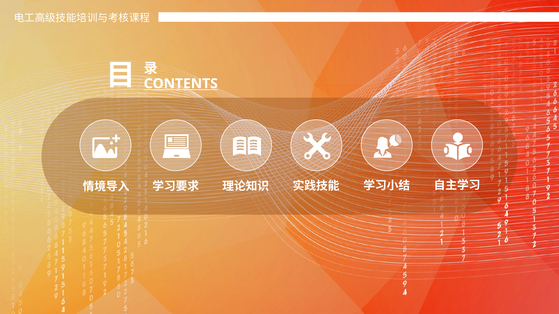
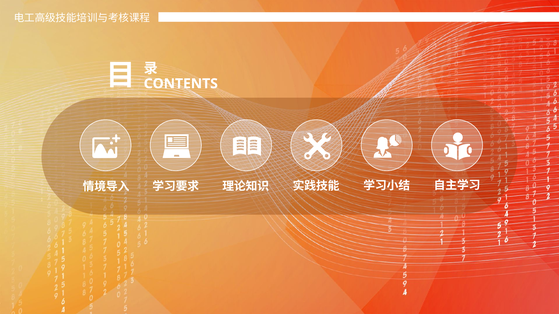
CONTENTS underline: present -> none
